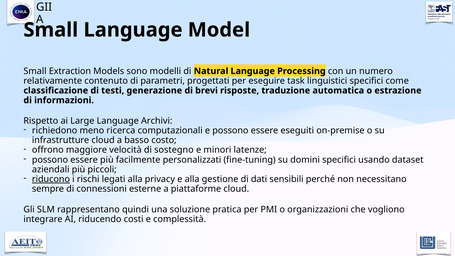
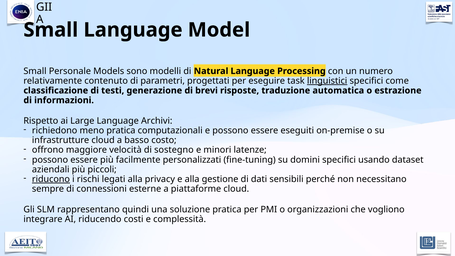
Extraction: Extraction -> Personale
linguistici underline: none -> present
meno ricerca: ricerca -> pratica
